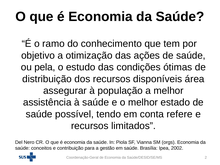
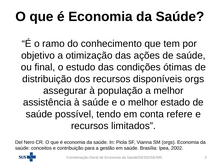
pela: pela -> final
disponíveis área: área -> orgs
